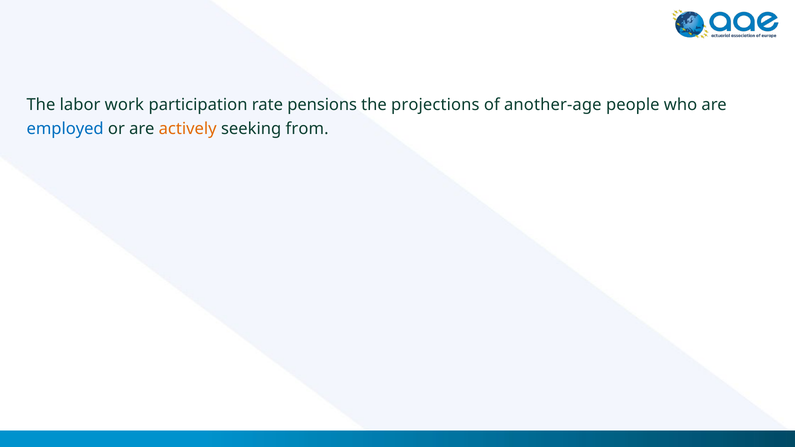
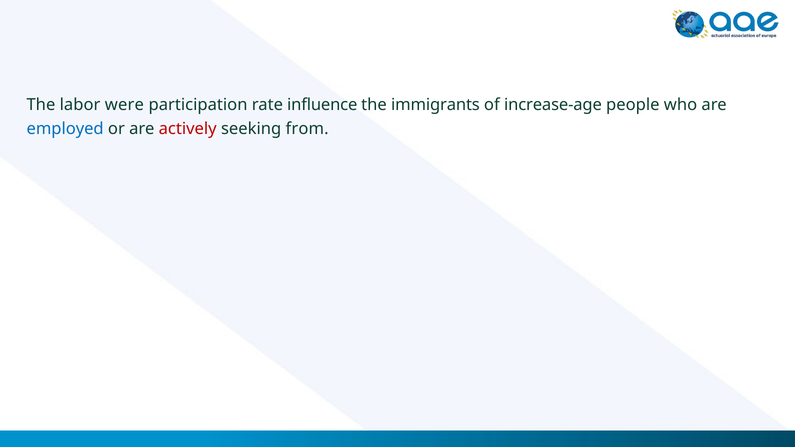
work: work -> were
pensions: pensions -> influence
projections: projections -> immigrants
another-age: another-age -> increase-age
actively colour: orange -> red
